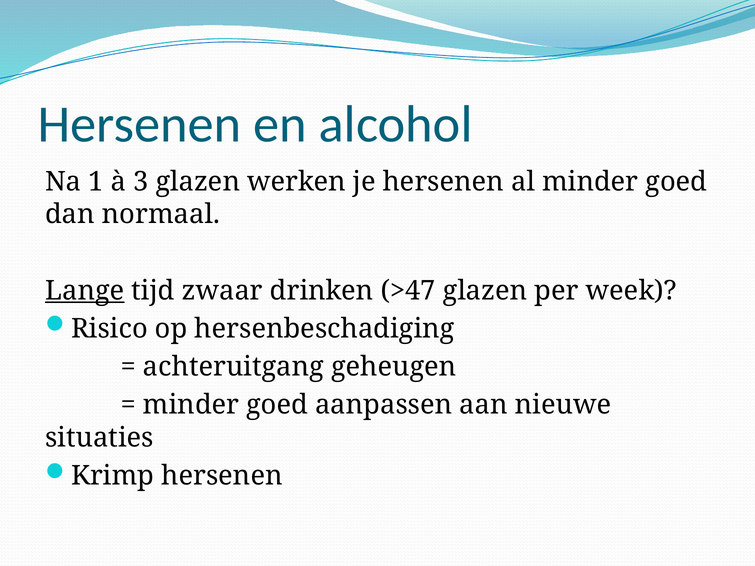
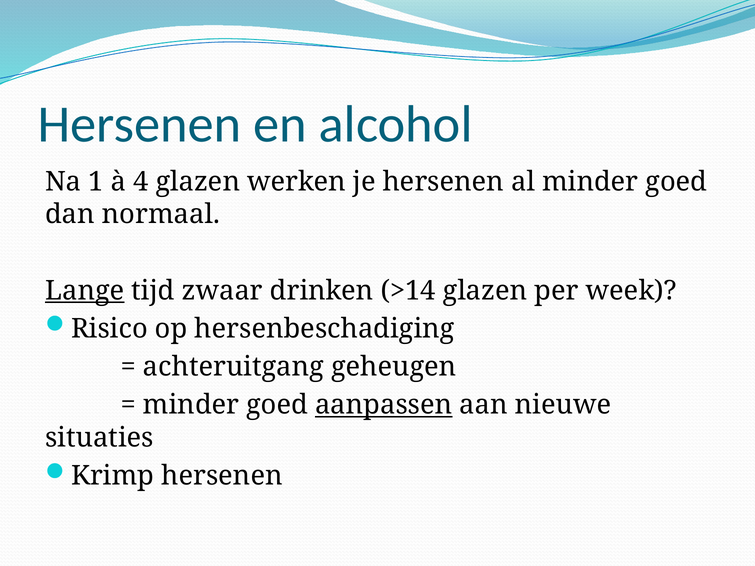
3: 3 -> 4
>47: >47 -> >14
aanpassen underline: none -> present
